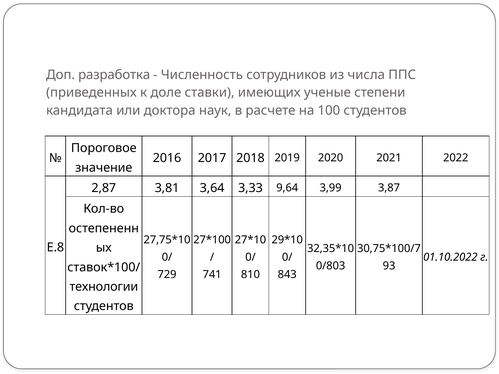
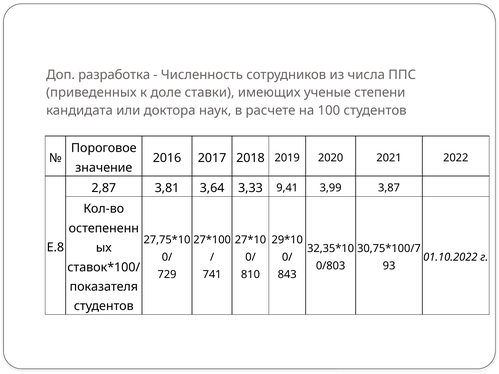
9,64: 9,64 -> 9,41
технологии: технологии -> показателя
